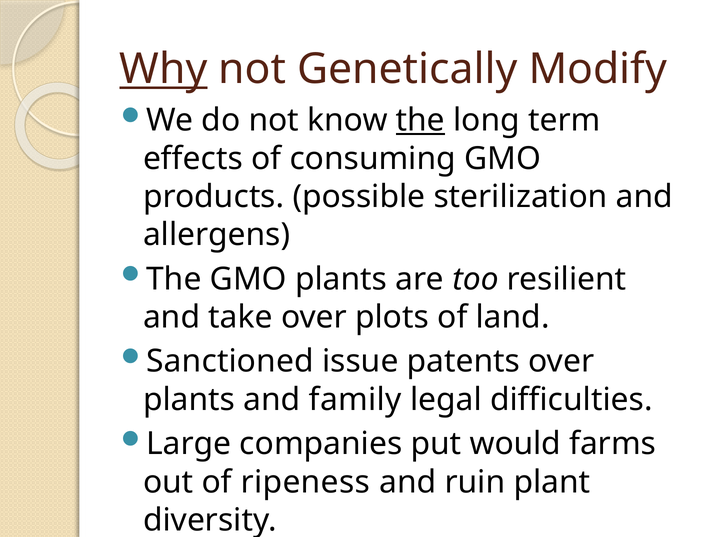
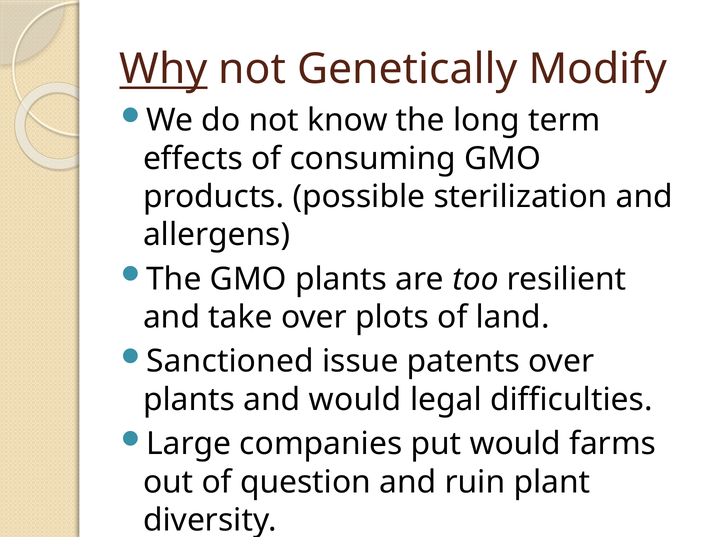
the at (420, 120) underline: present -> none
and family: family -> would
ripeness: ripeness -> question
